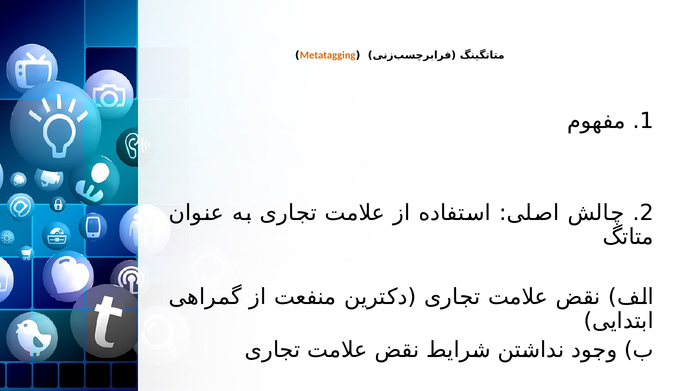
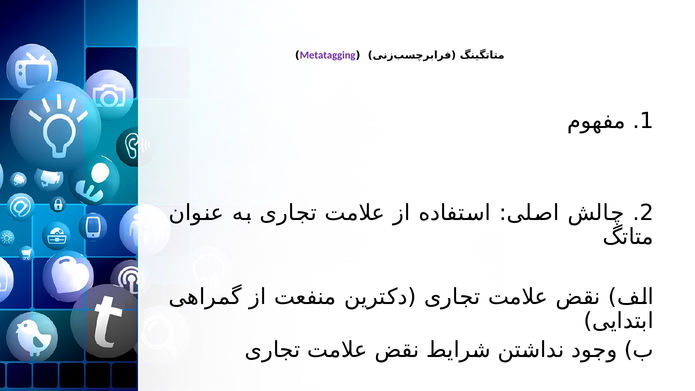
Metatagging colour: orange -> purple
